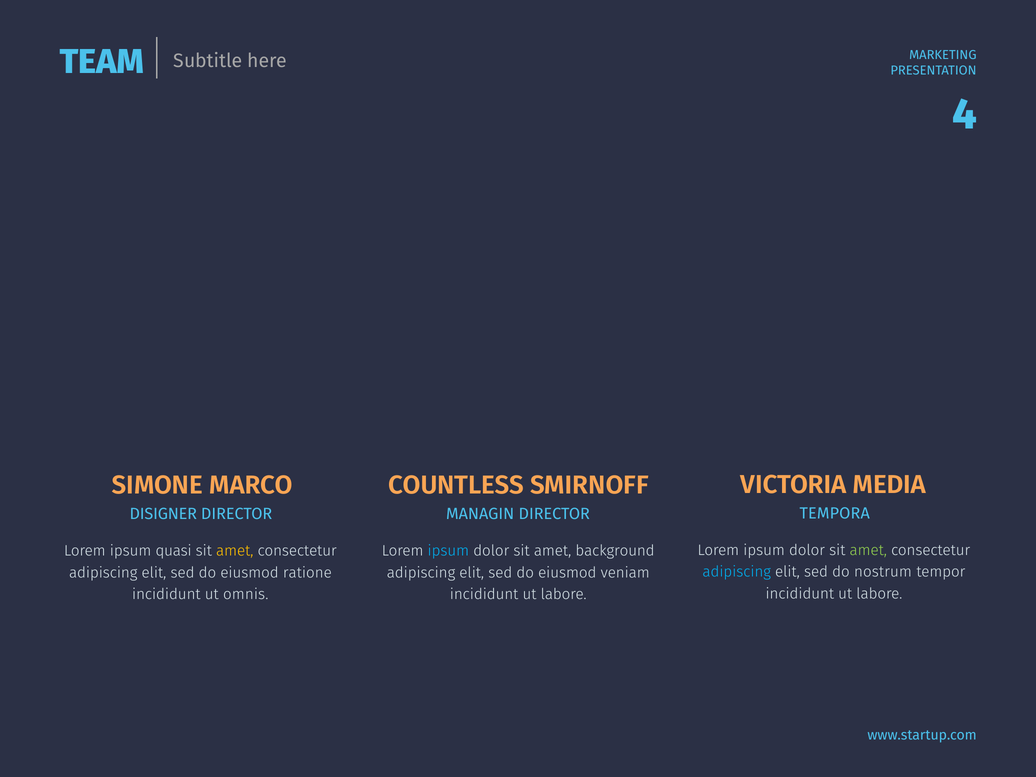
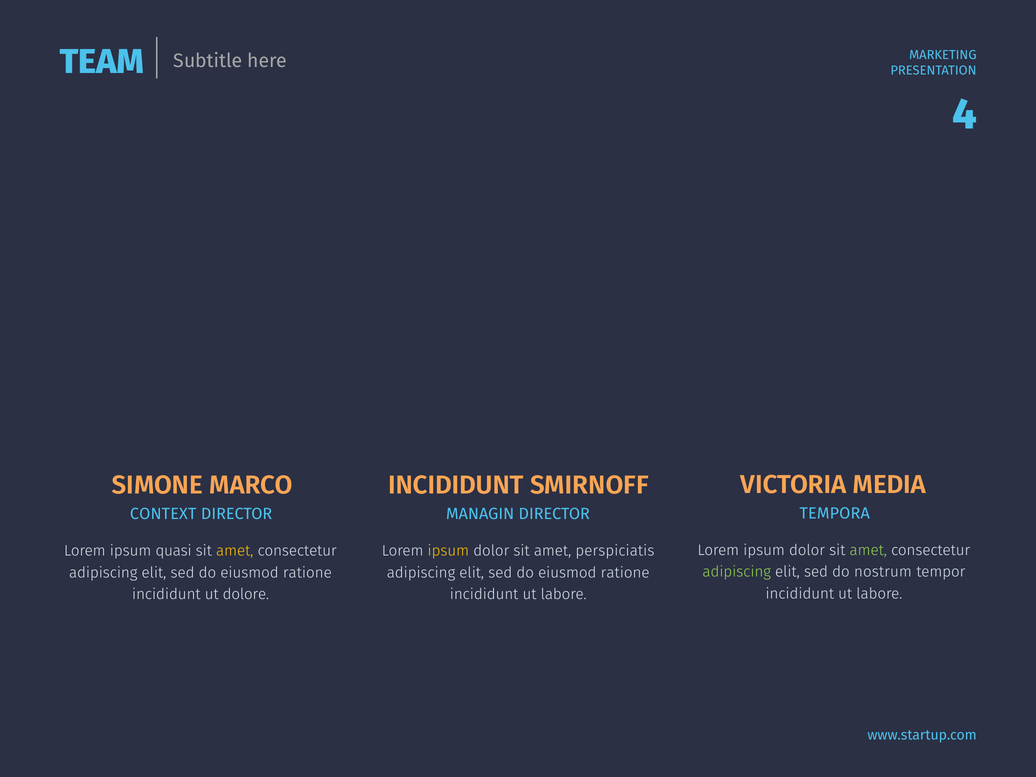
COUNTLESS at (456, 485): COUNTLESS -> INCIDIDUNT
DISIGNER: DISIGNER -> CONTEXT
ipsum at (448, 551) colour: light blue -> yellow
background: background -> perspiciatis
adipiscing at (737, 572) colour: light blue -> light green
veniam at (625, 573): veniam -> ratione
omnis: omnis -> dolore
